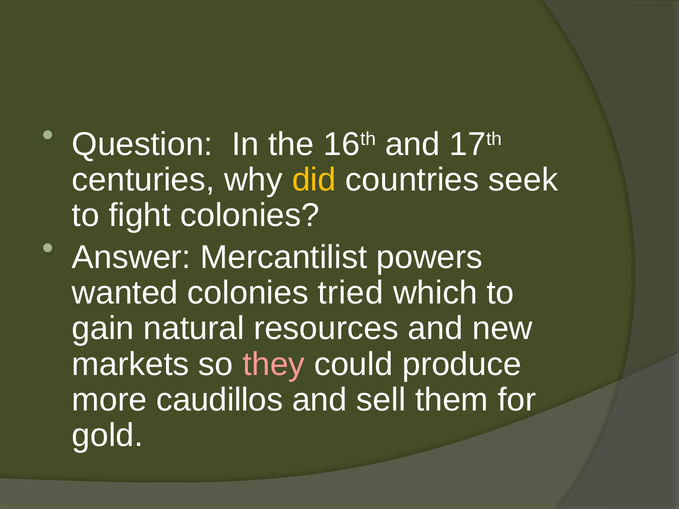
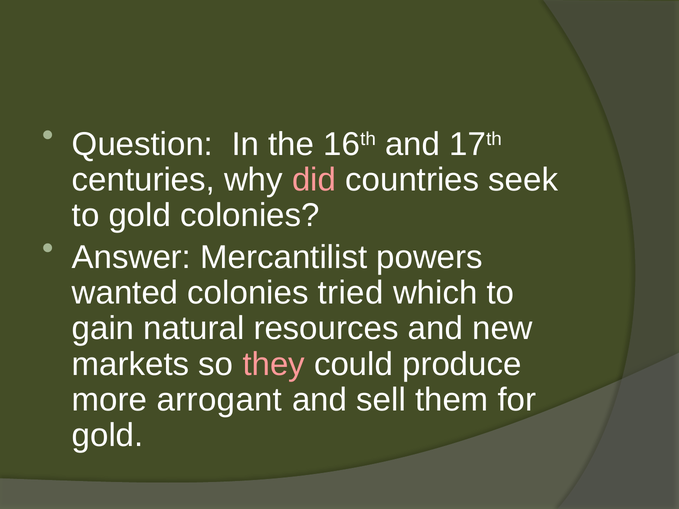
did colour: yellow -> pink
to fight: fight -> gold
caudillos: caudillos -> arrogant
